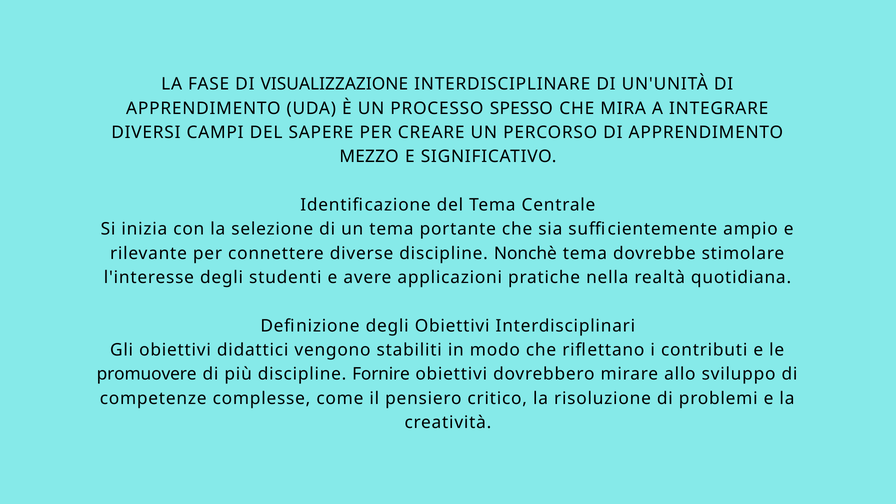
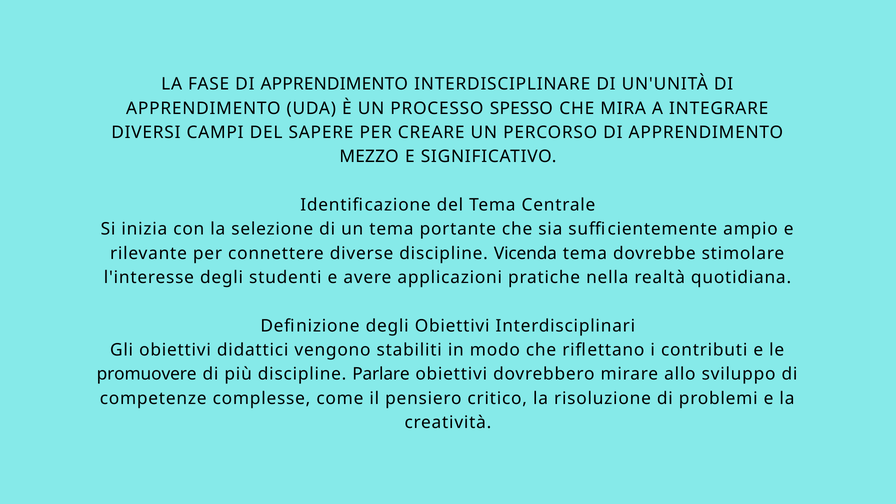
FASE DI VISUALIZZAZIONE: VISUALIZZAZIONE -> APPRENDIMENTO
Nonchè: Nonchè -> Vicenda
Fornire: Fornire -> Parlare
